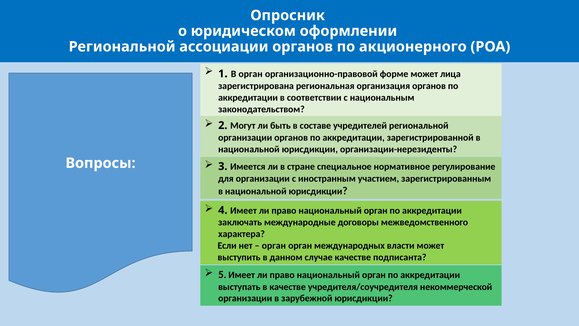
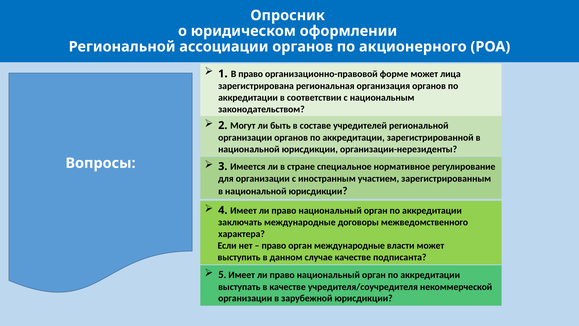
В орган: орган -> право
орган at (274, 245): орган -> право
орган международных: международных -> международные
